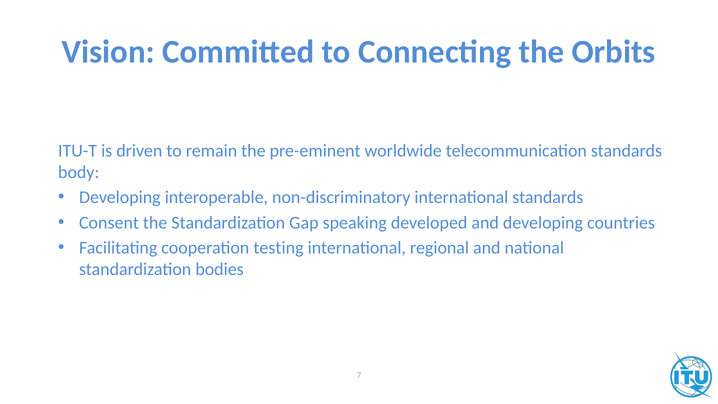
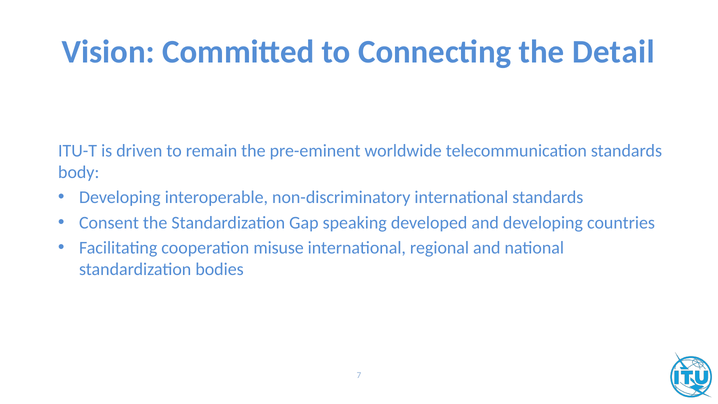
Orbits: Orbits -> Detail
testing: testing -> misuse
